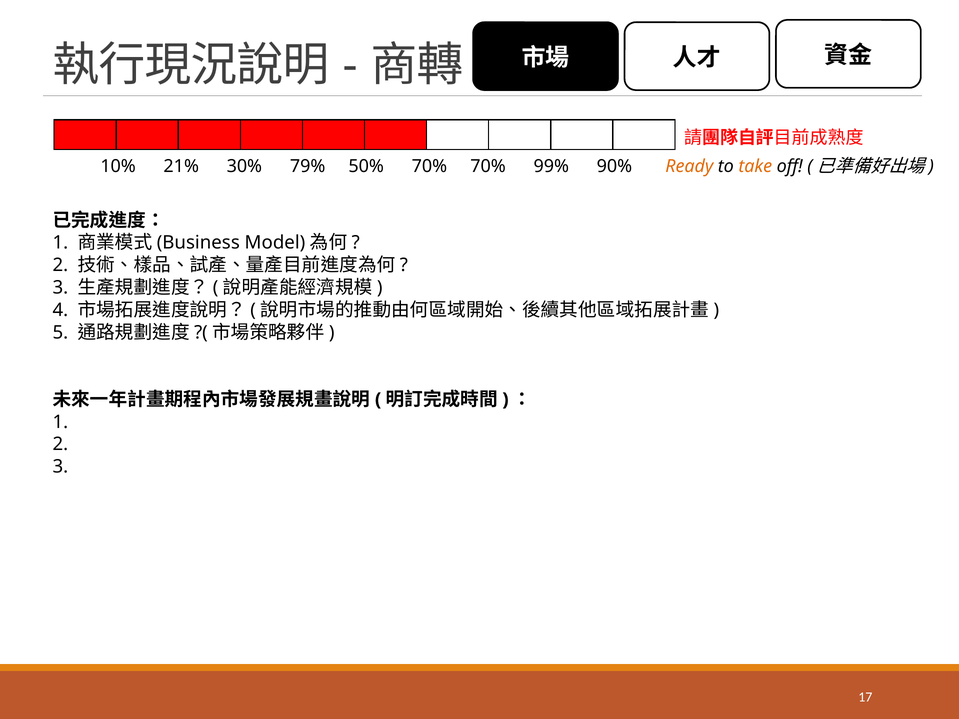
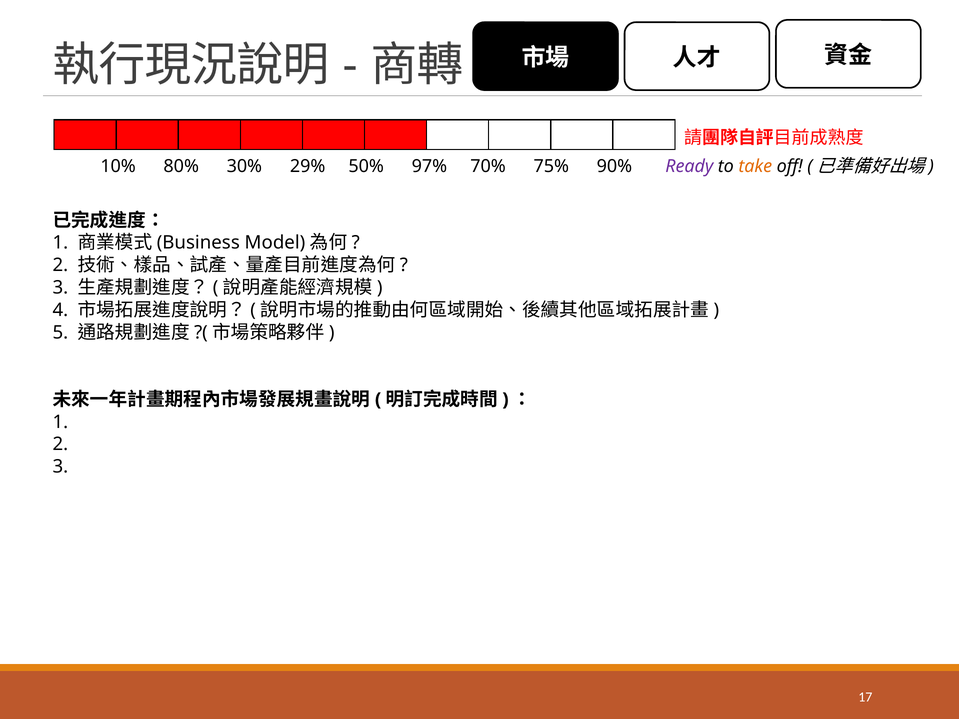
21%: 21% -> 80%
79%: 79% -> 29%
50% 70%: 70% -> 97%
99%: 99% -> 75%
Ready colour: orange -> purple
